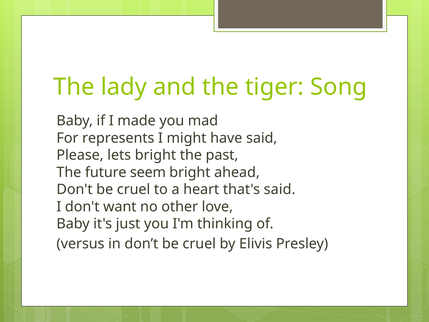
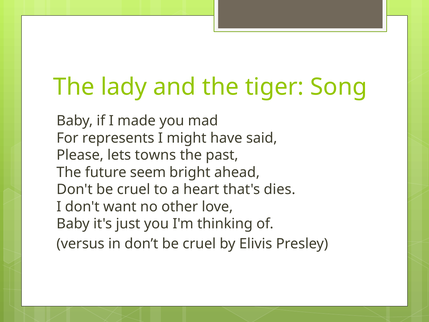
lets bright: bright -> towns
that's said: said -> dies
